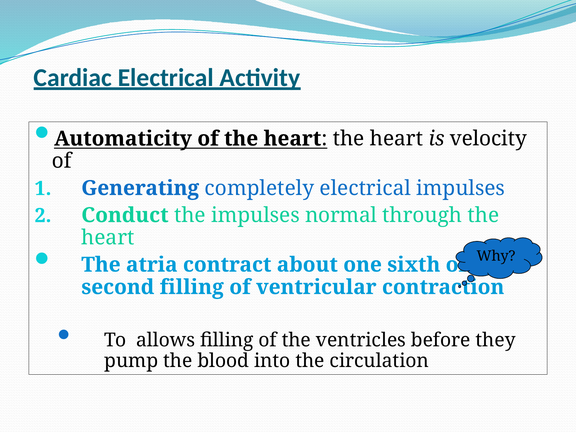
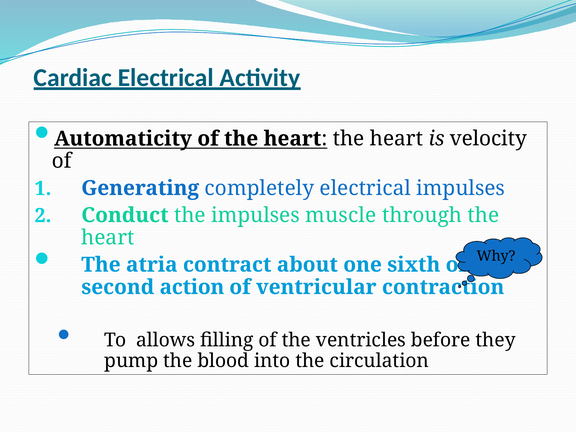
normal: normal -> muscle
second filling: filling -> action
